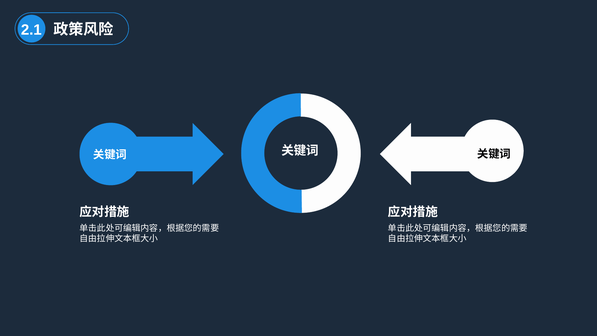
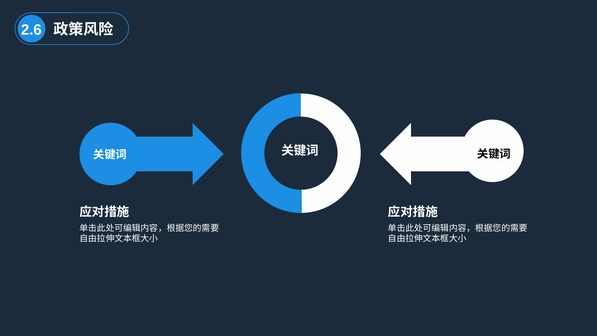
2.1: 2.1 -> 2.6
